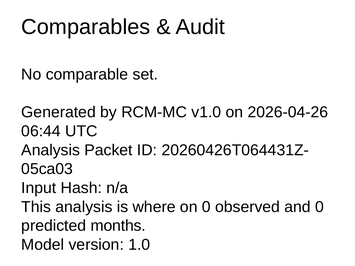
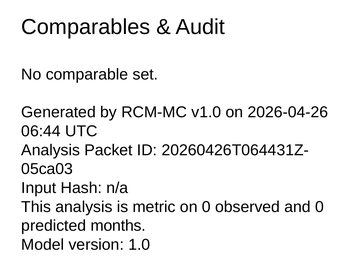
where: where -> metric
